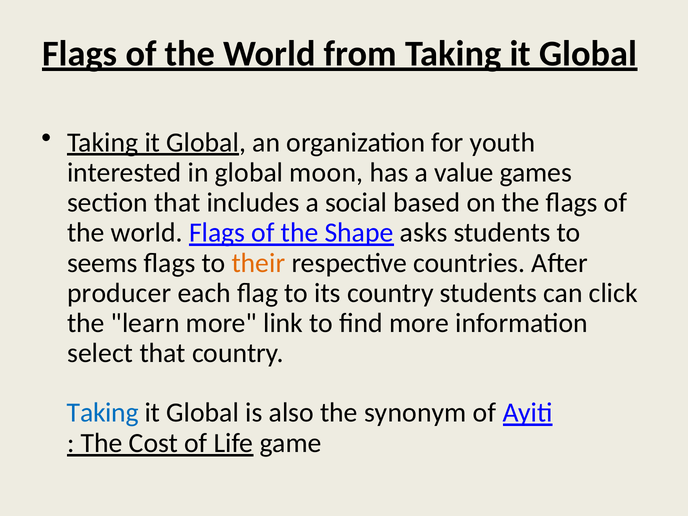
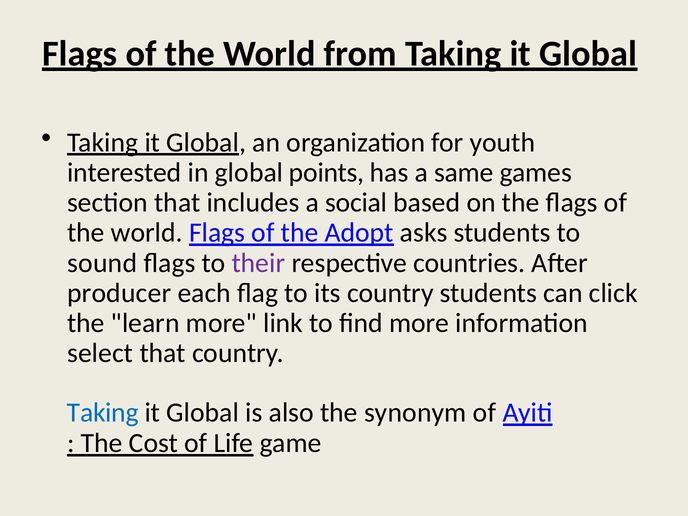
moon: moon -> points
value: value -> same
Shape: Shape -> Adopt
seems: seems -> sound
their colour: orange -> purple
